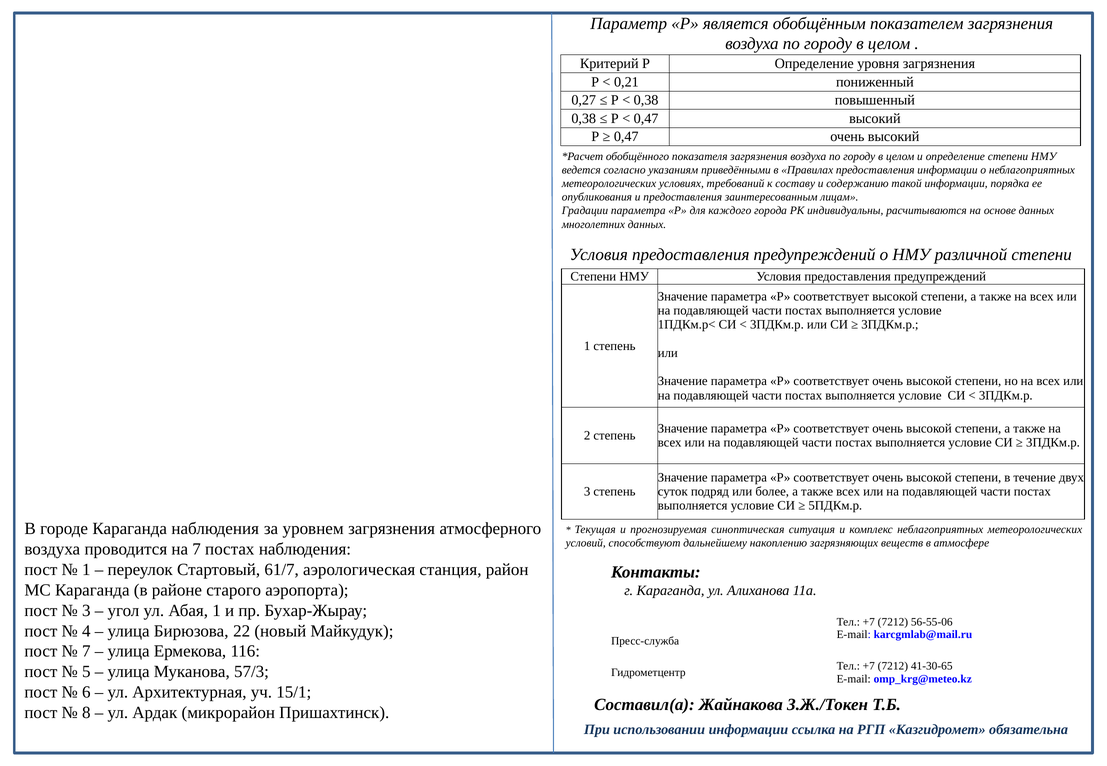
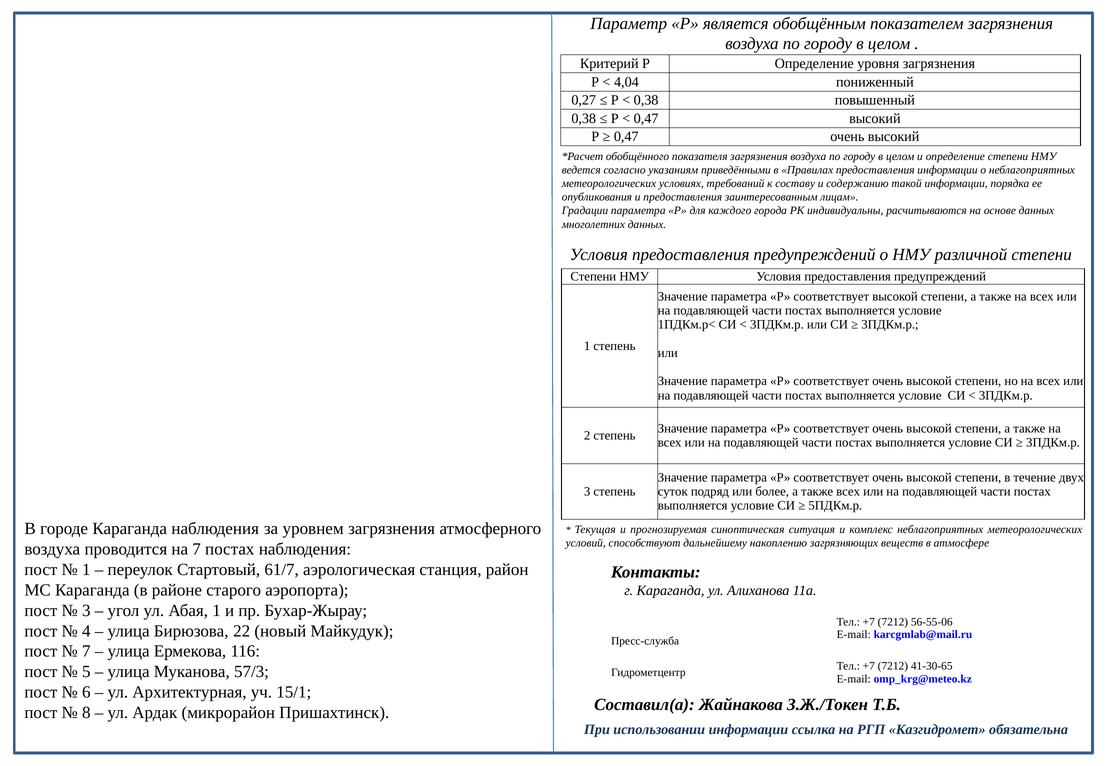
0,21: 0,21 -> 4,04
